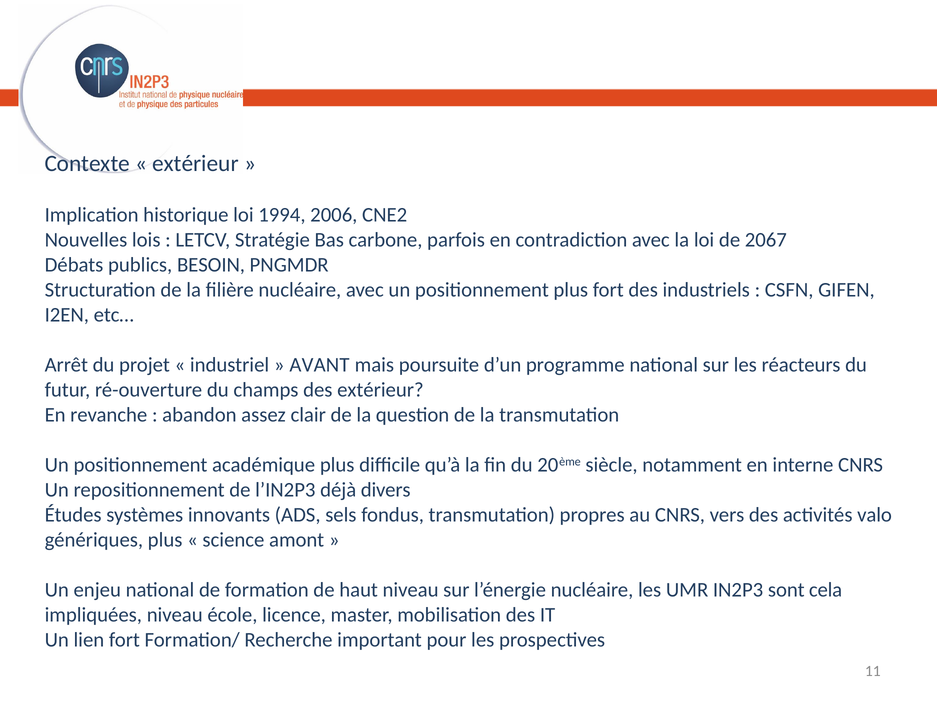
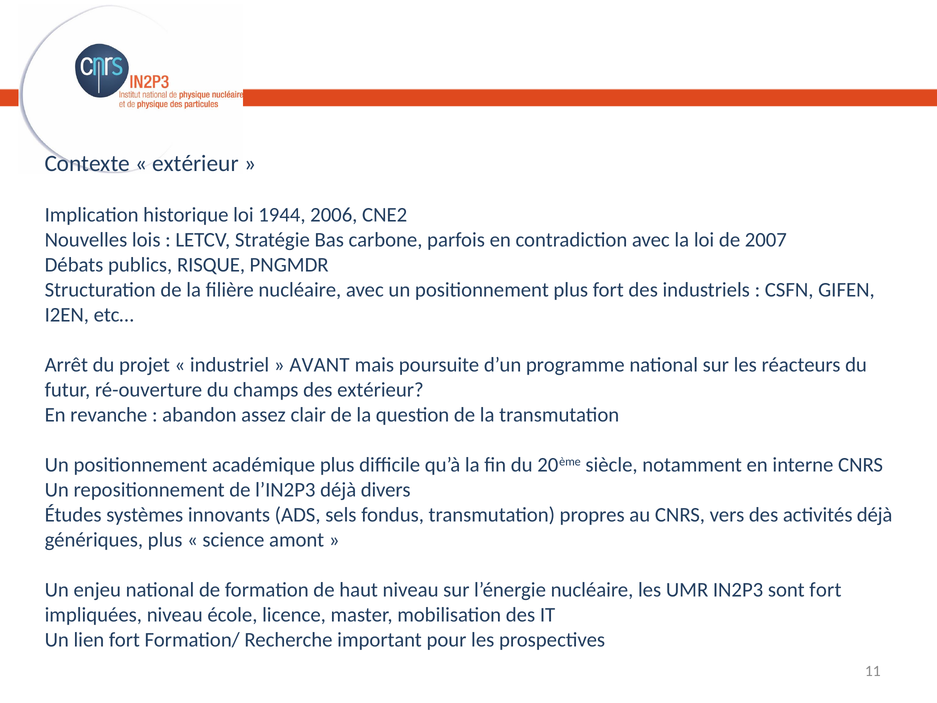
1994: 1994 -> 1944
2067: 2067 -> 2007
BESOIN: BESOIN -> RISQUE
activités valo: valo -> déjà
sont cela: cela -> fort
